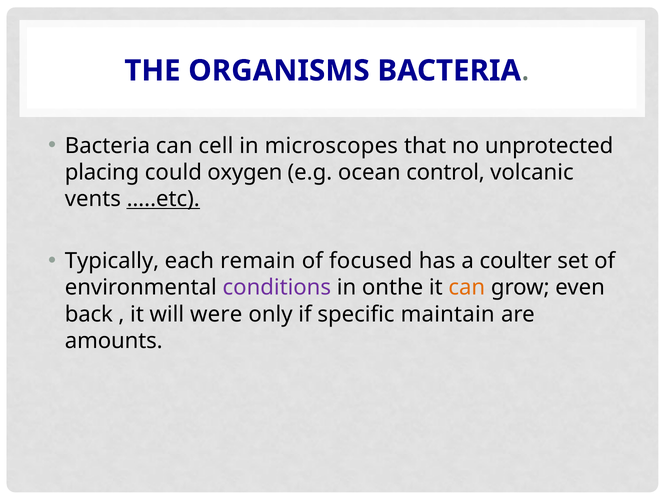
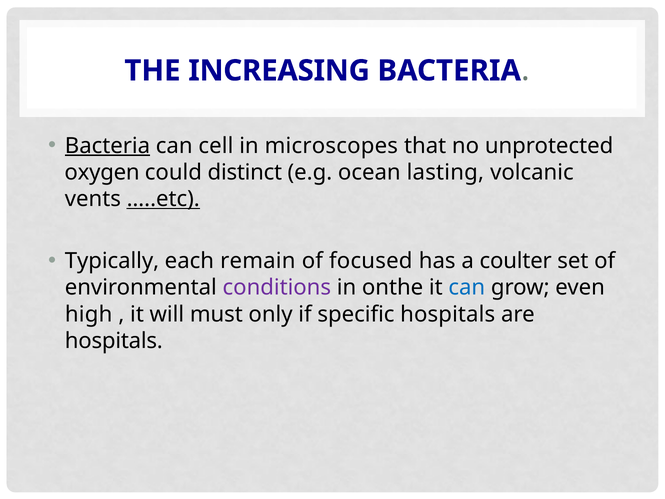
ORGANISMS: ORGANISMS -> INCREASING
Bacteria at (107, 146) underline: none -> present
placing: placing -> oxygen
oxygen: oxygen -> distinct
control: control -> lasting
can at (467, 287) colour: orange -> blue
back: back -> high
were: were -> must
specific maintain: maintain -> hospitals
amounts at (114, 341): amounts -> hospitals
